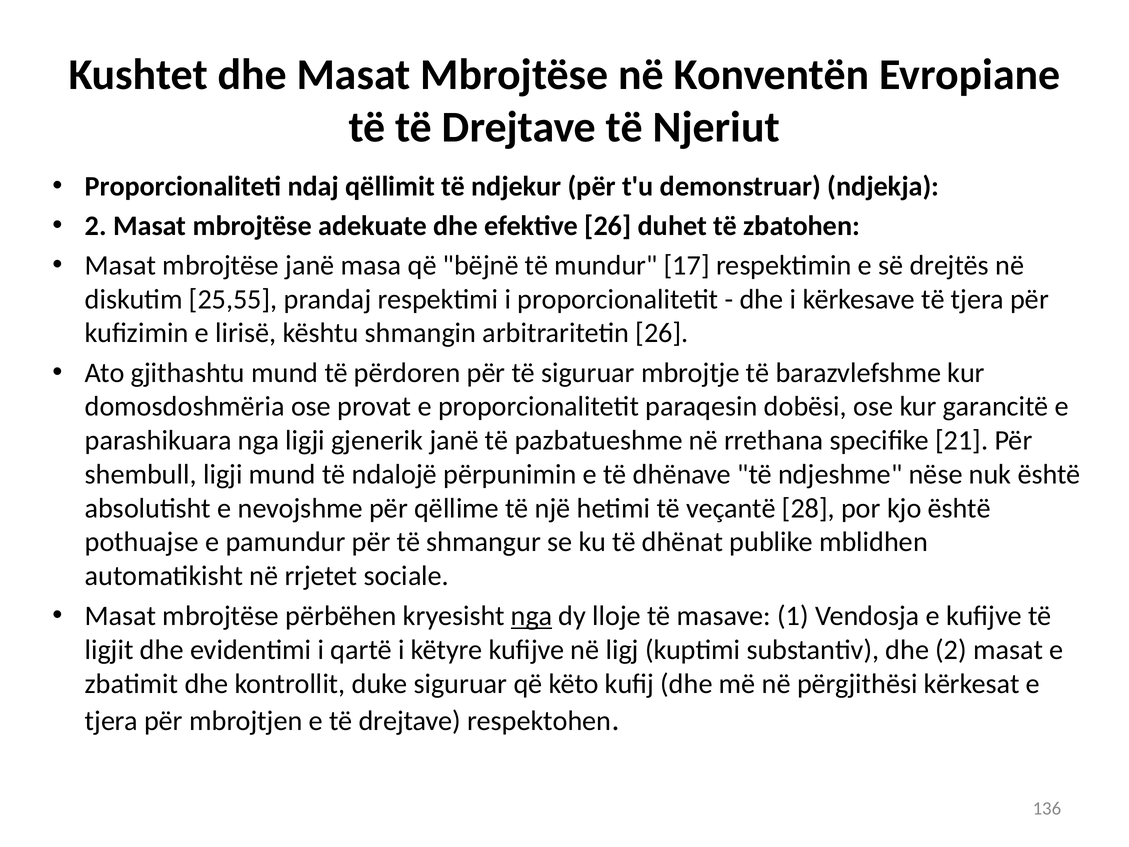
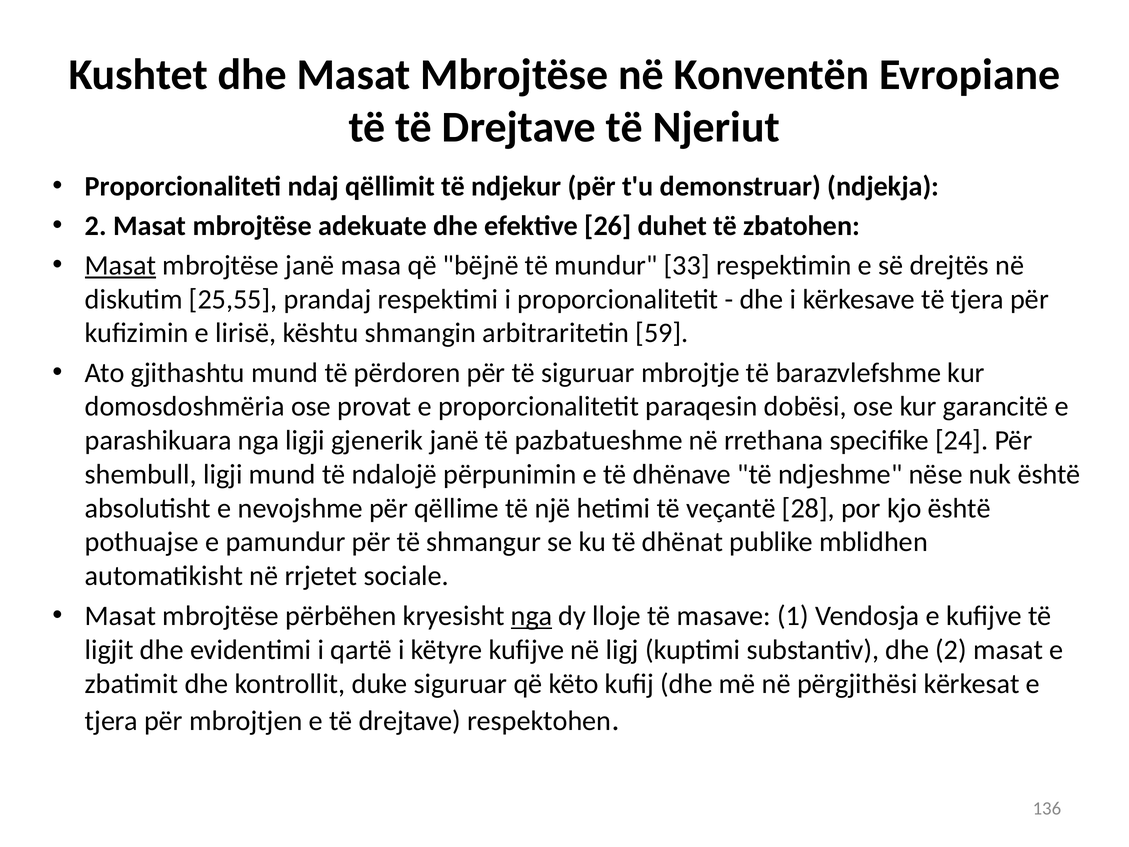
Masat at (121, 265) underline: none -> present
17: 17 -> 33
arbitraritetin 26: 26 -> 59
21: 21 -> 24
